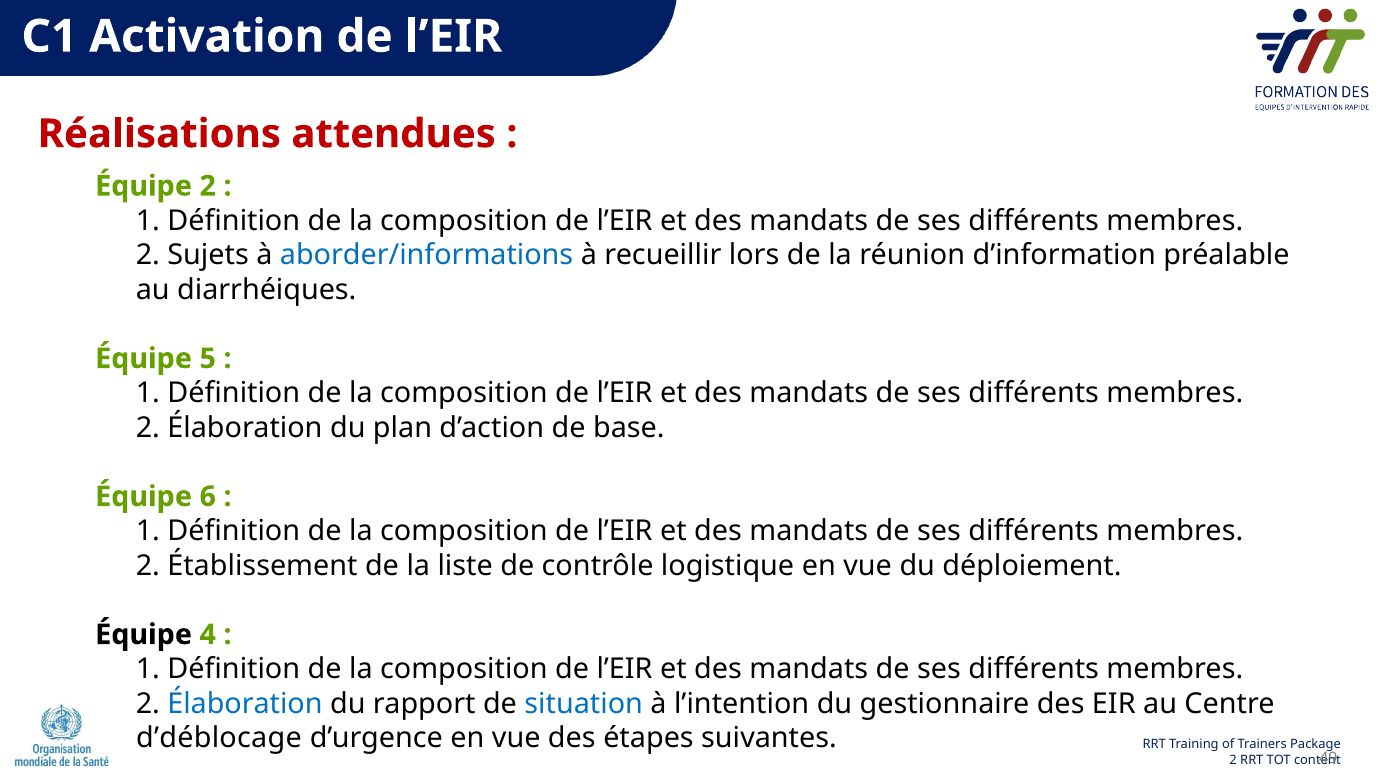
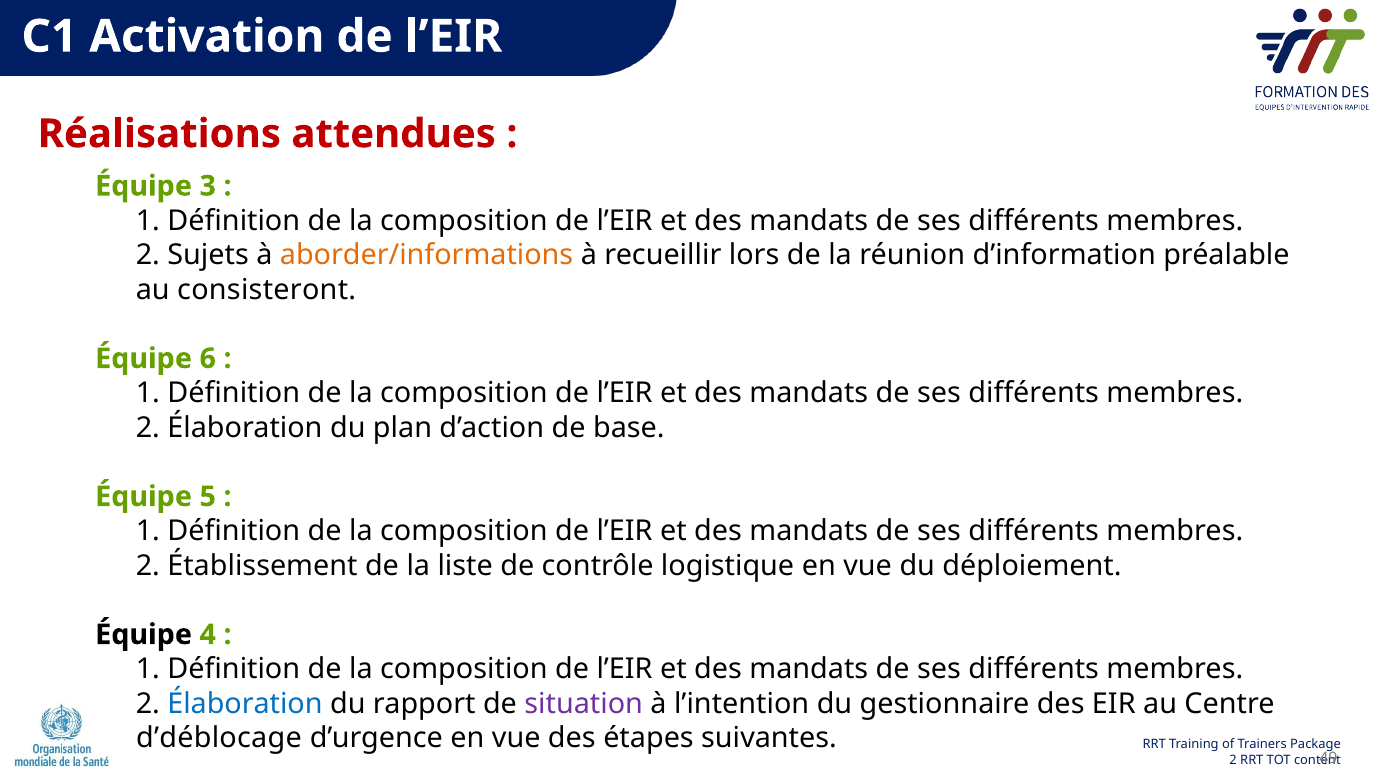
Équipe 2: 2 -> 3
aborder/informations colour: blue -> orange
diarrhéiques: diarrhéiques -> consisteront
5: 5 -> 6
6: 6 -> 5
situation colour: blue -> purple
